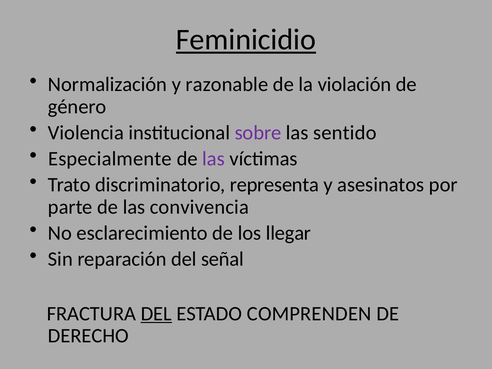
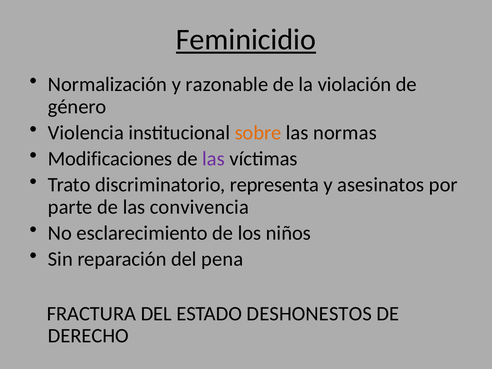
sobre colour: purple -> orange
sentido: sentido -> normas
Especialmente: Especialmente -> Modificaciones
llegar: llegar -> niños
señal: señal -> pena
DEL at (156, 314) underline: present -> none
COMPRENDEN: COMPRENDEN -> DESHONESTOS
